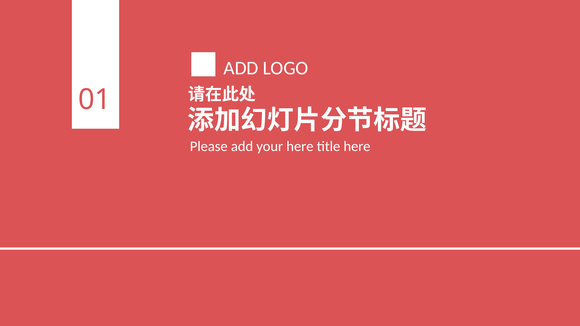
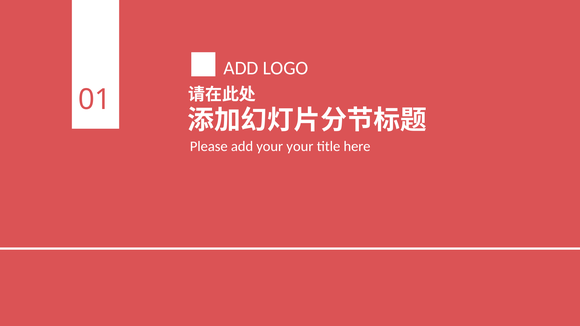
your here: here -> your
